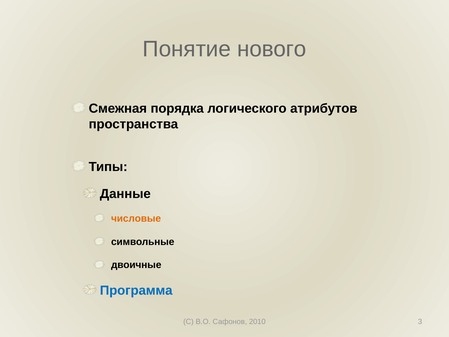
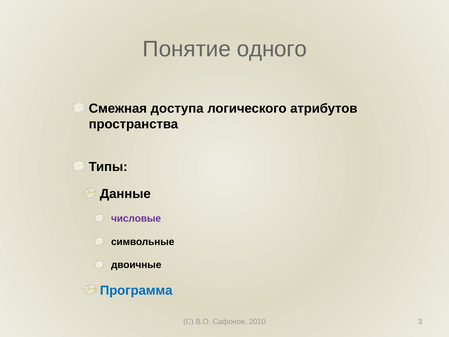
нового: нового -> одного
порядка: порядка -> доступа
числовые colour: orange -> purple
